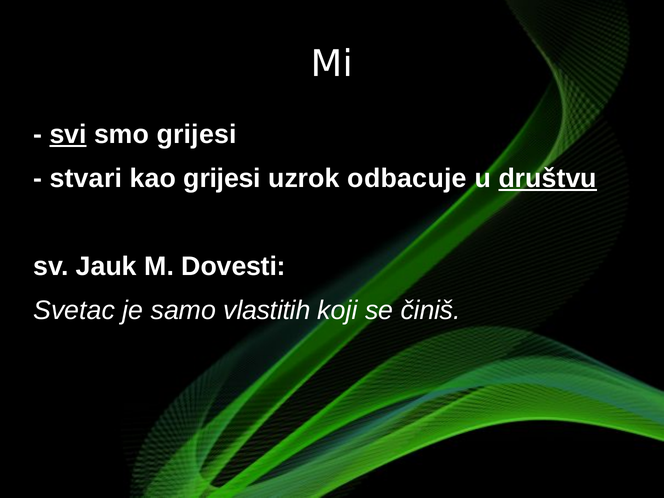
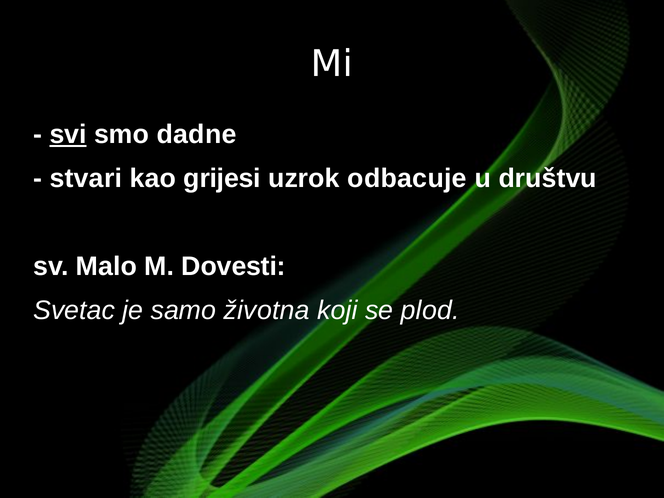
smo grijesi: grijesi -> dadne
društvu underline: present -> none
Jauk: Jauk -> Malo
vlastitih: vlastitih -> životna
činiš: činiš -> plod
